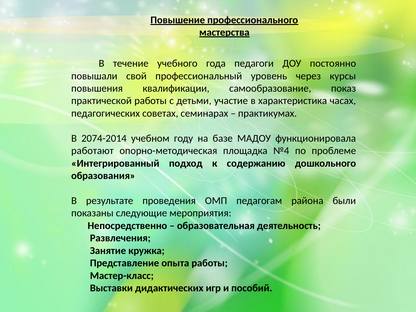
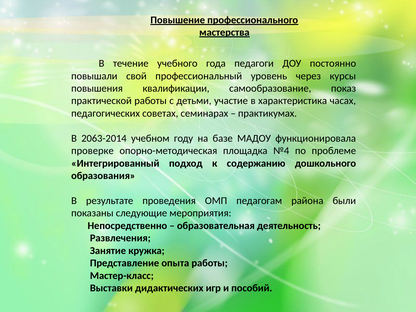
2074-2014: 2074-2014 -> 2063-2014
работают: работают -> проверке
